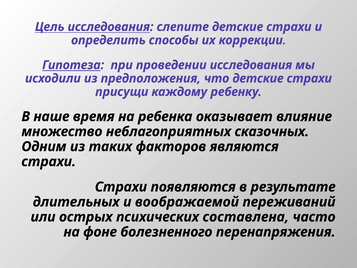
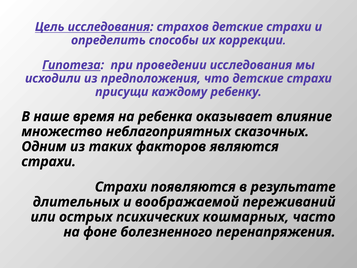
слепите: слепите -> страхов
составлена: составлена -> кошмарных
